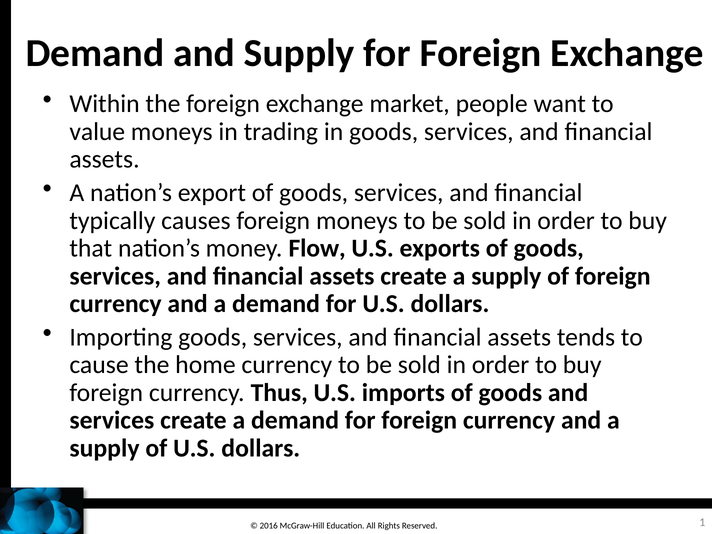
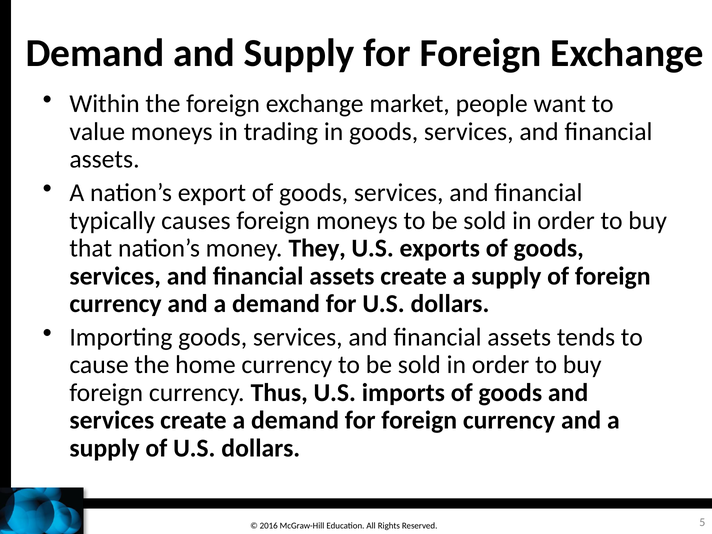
Flow: Flow -> They
1: 1 -> 5
